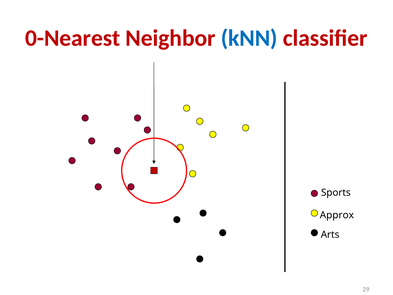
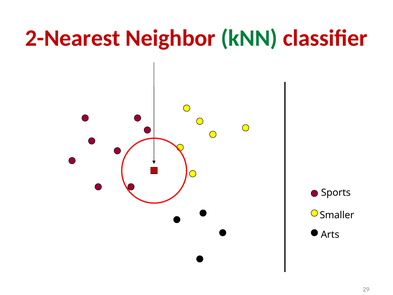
0-Nearest: 0-Nearest -> 2-Nearest
kNN colour: blue -> green
Approx: Approx -> Smaller
